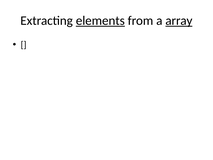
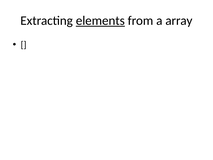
array underline: present -> none
